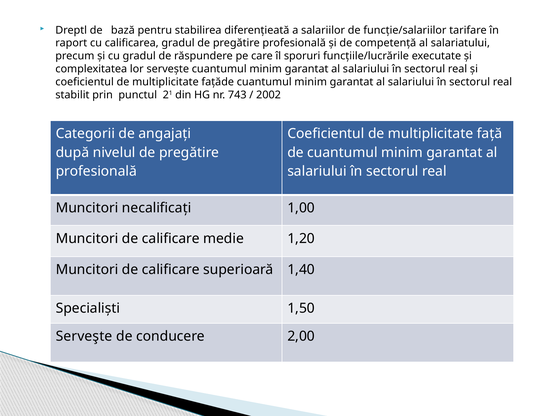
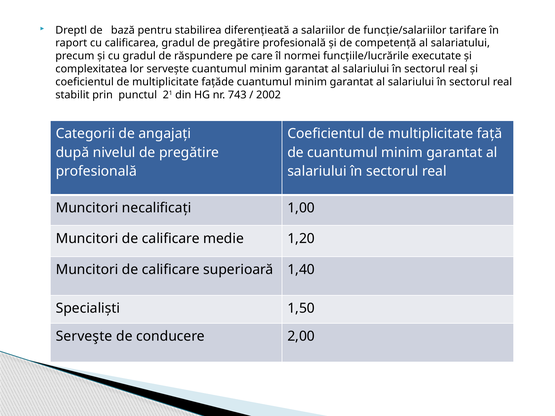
sporuri: sporuri -> normei
